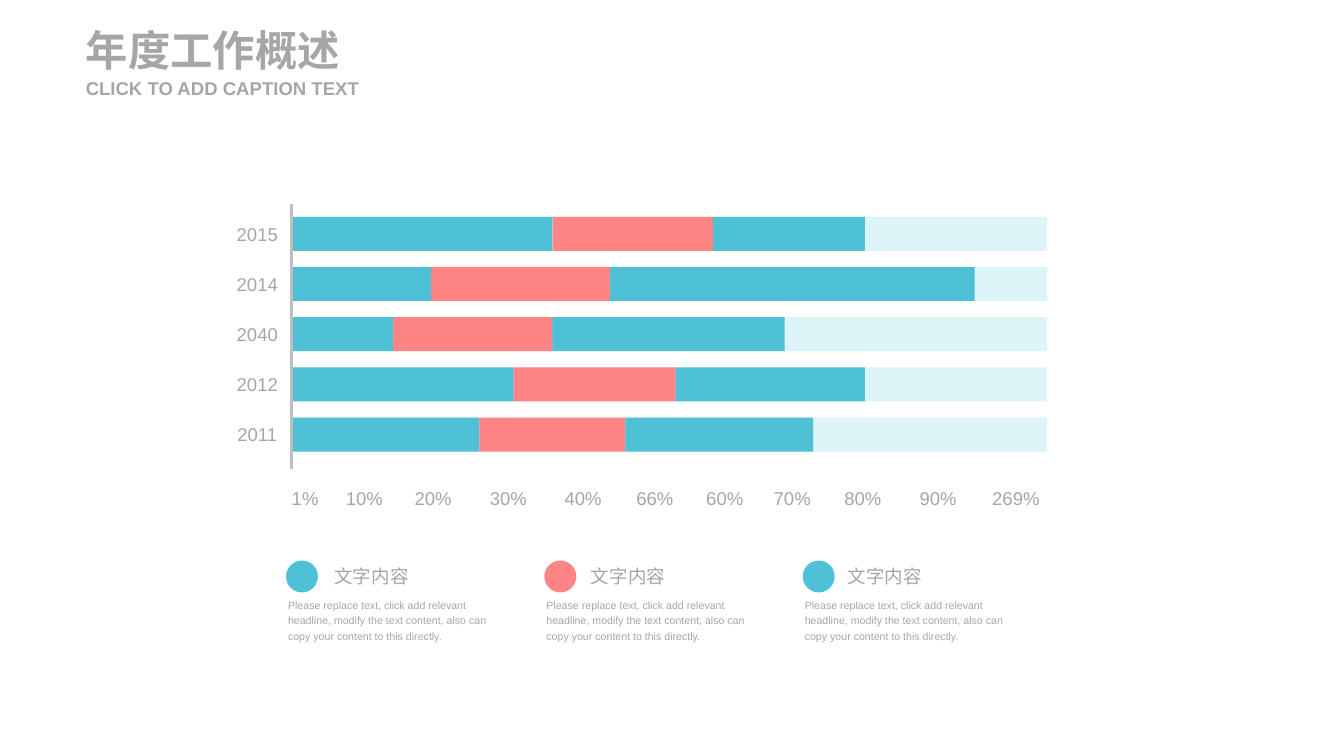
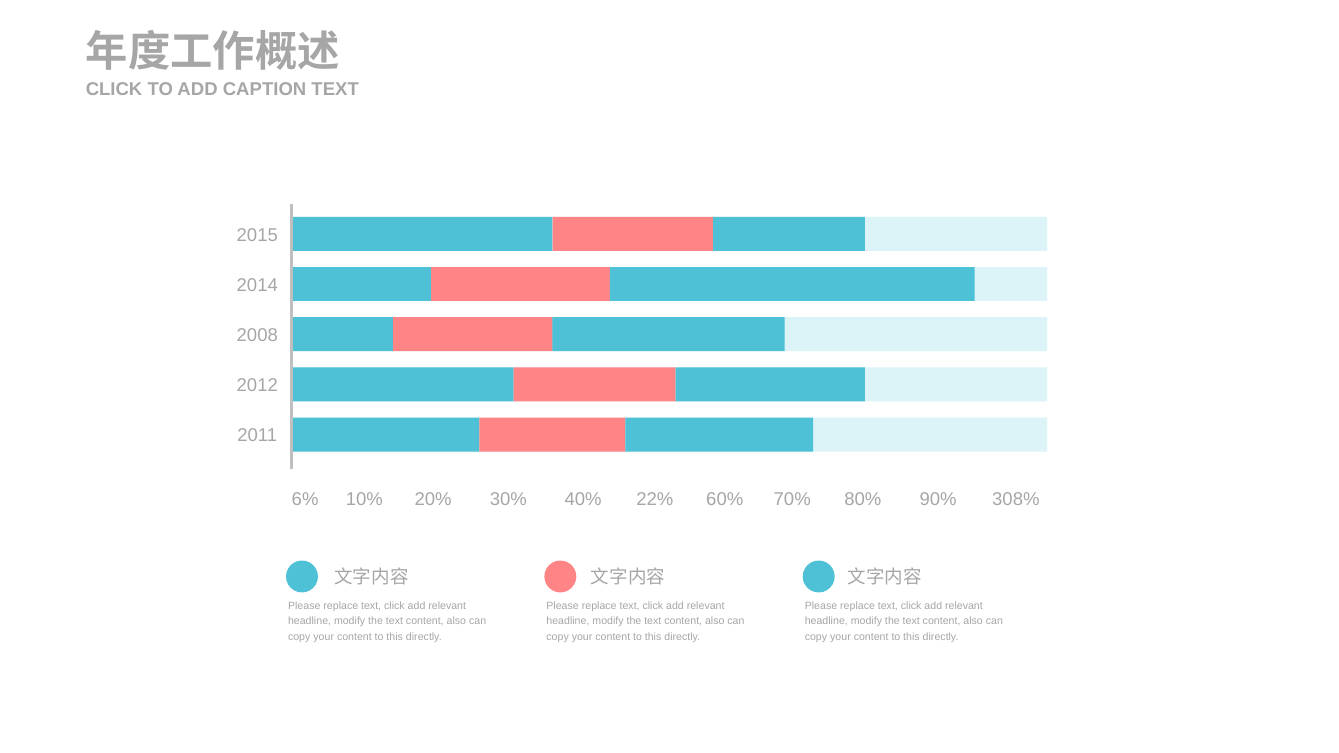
2040: 2040 -> 2008
1%: 1% -> 6%
66%: 66% -> 22%
269%: 269% -> 308%
